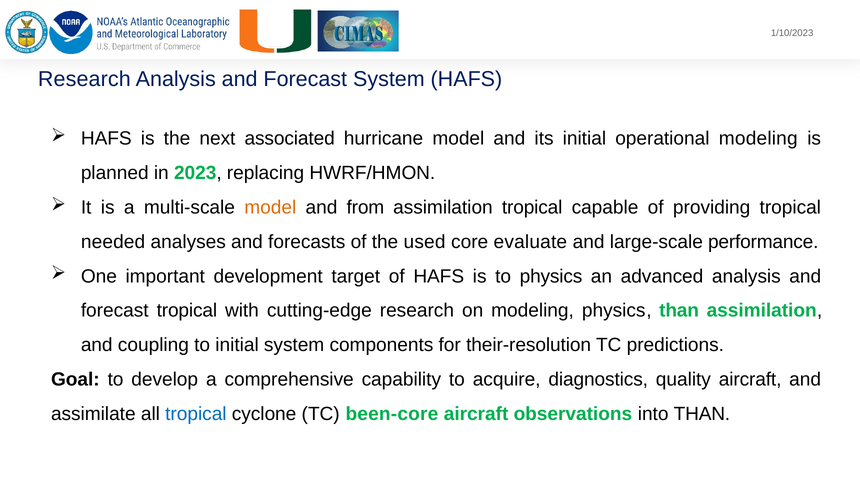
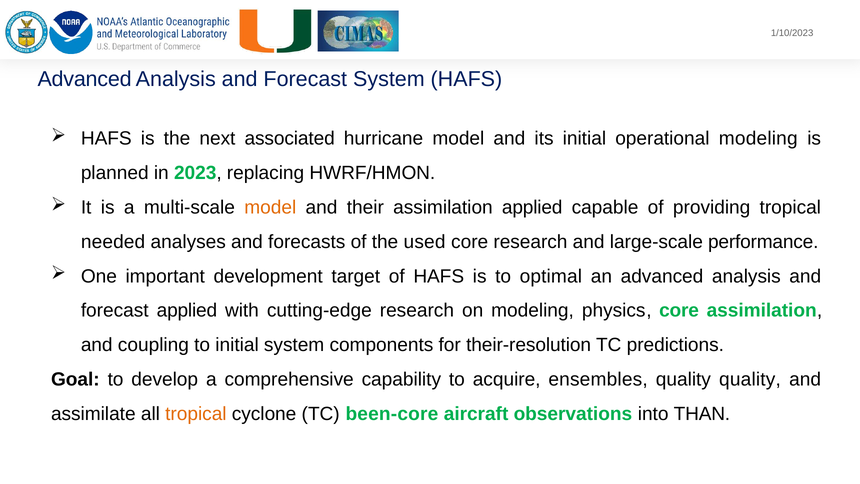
Research at (84, 79): Research -> Advanced
from: from -> their
assimilation tropical: tropical -> applied
core evaluate: evaluate -> research
to physics: physics -> optimal
forecast tropical: tropical -> applied
physics than: than -> core
diagnostics: diagnostics -> ensembles
quality aircraft: aircraft -> quality
tropical at (196, 414) colour: blue -> orange
